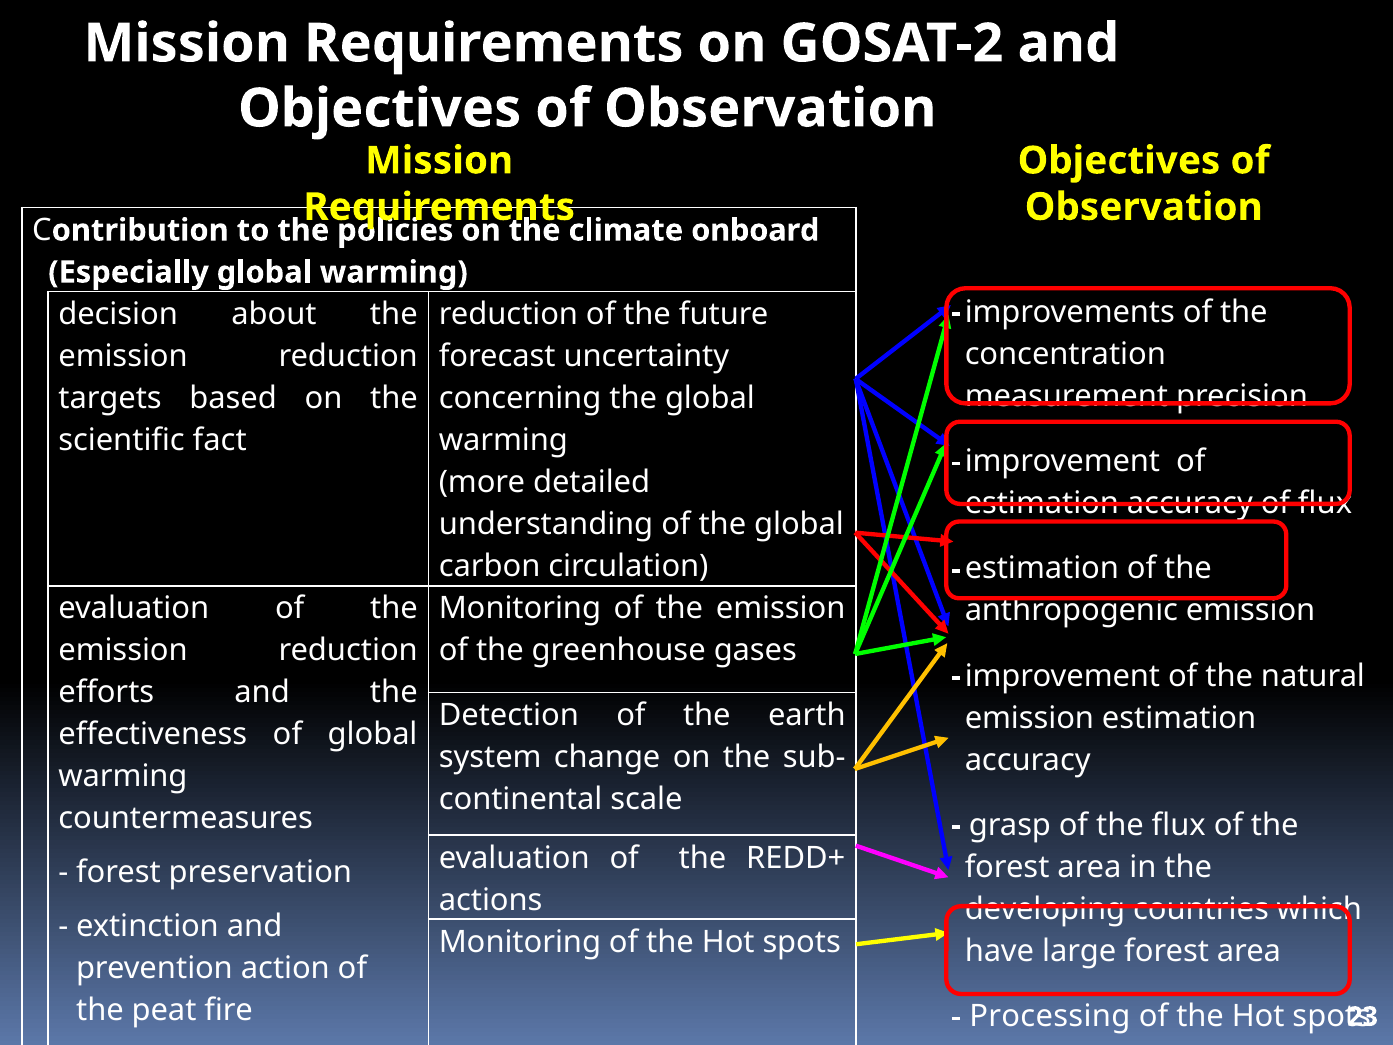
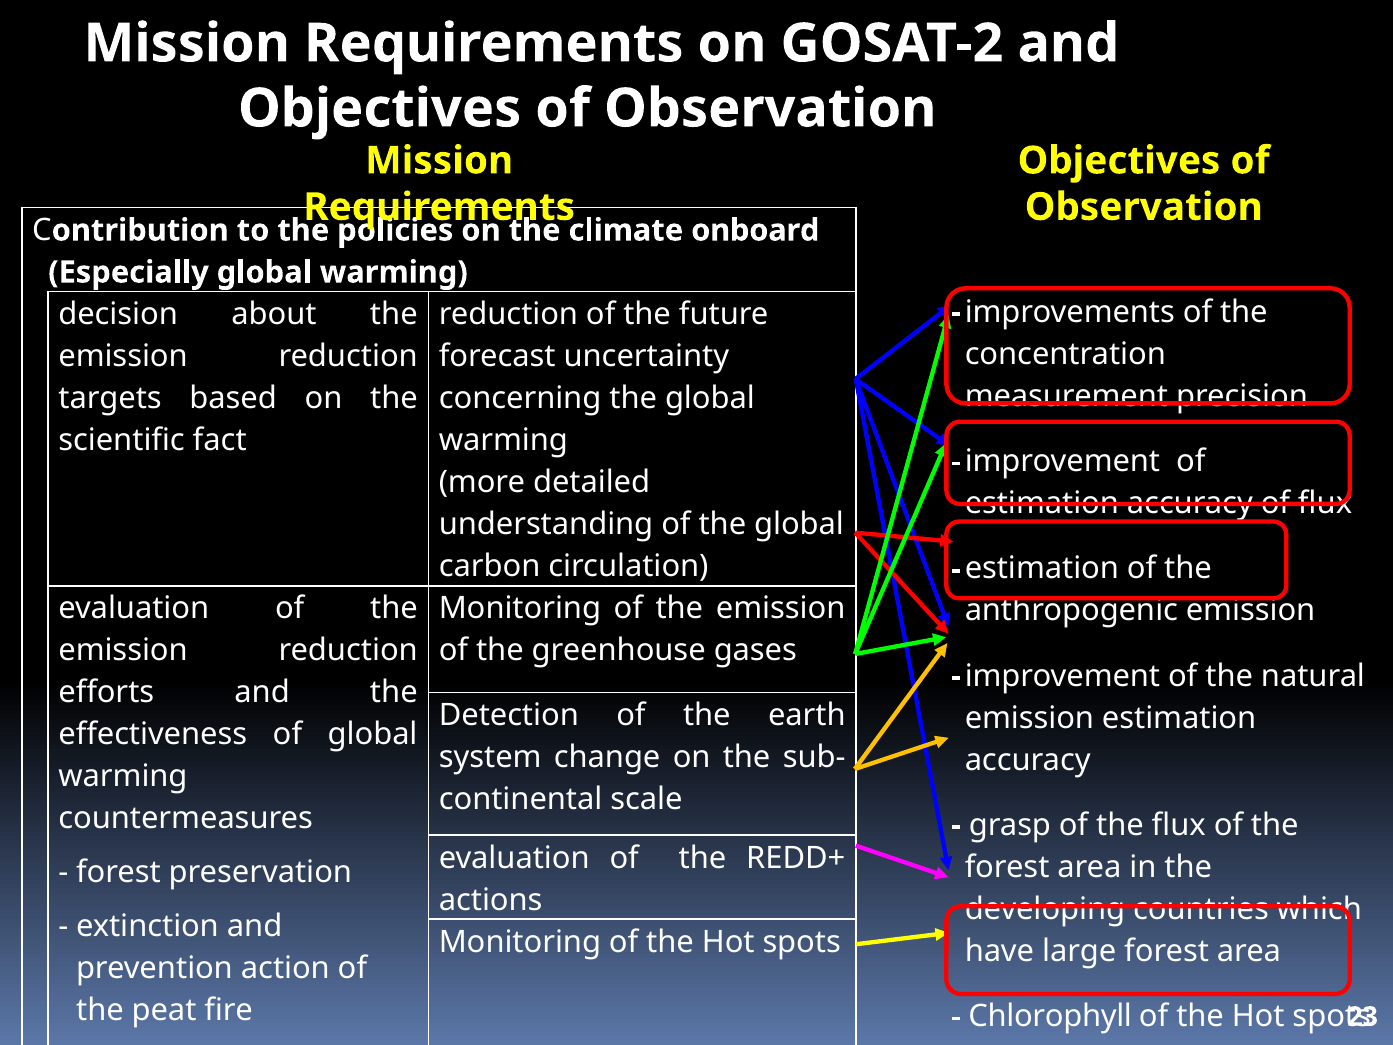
Processing: Processing -> Chlorophyll
